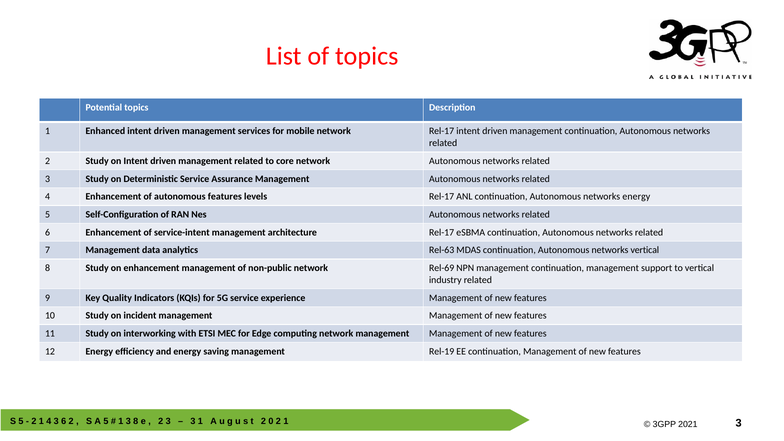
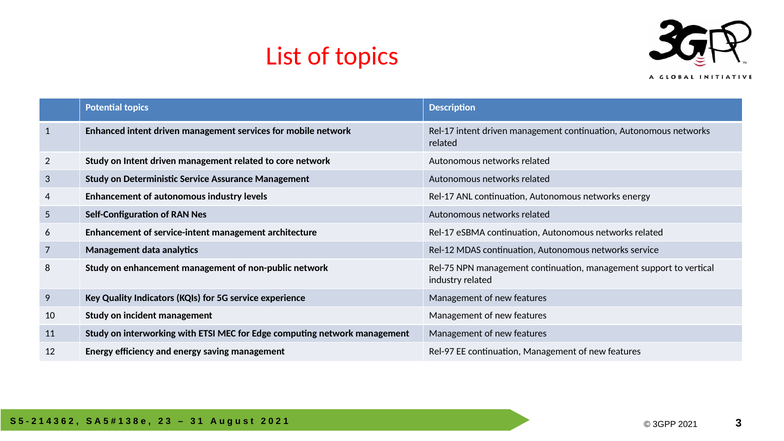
autonomous features: features -> industry
Rel-63: Rel-63 -> Rel-12
networks vertical: vertical -> service
Rel-69: Rel-69 -> Rel-75
Rel-19: Rel-19 -> Rel-97
